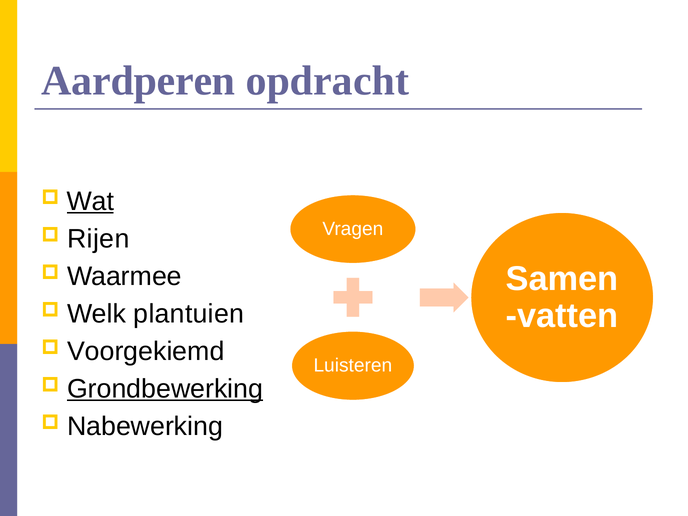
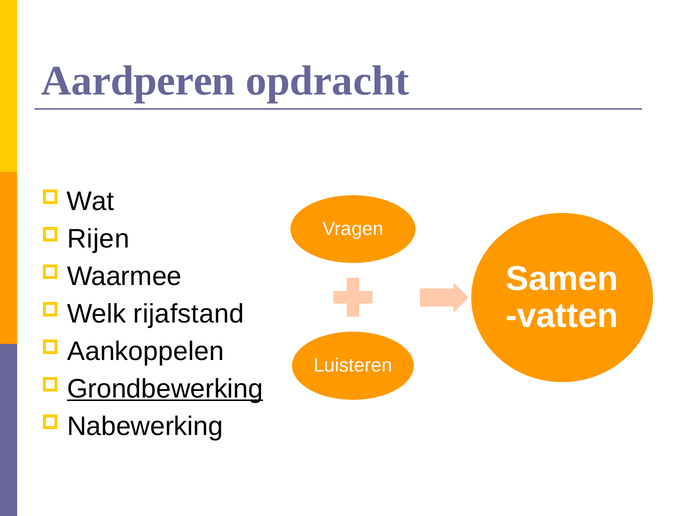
Wat underline: present -> none
plantuien: plantuien -> rijafstand
Voorgekiemd: Voorgekiemd -> Aankoppelen
